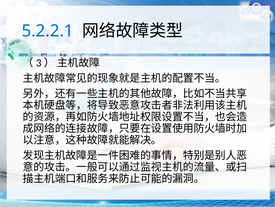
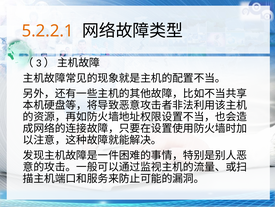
5.2.2.1 colour: blue -> orange
